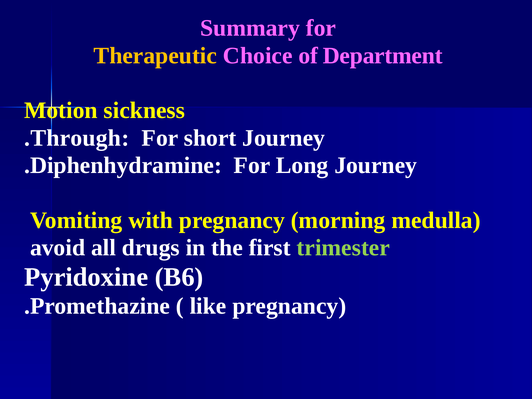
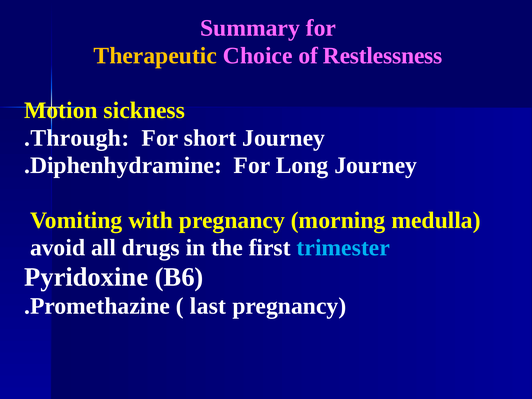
Department: Department -> Restlessness
trimester colour: light green -> light blue
like: like -> last
